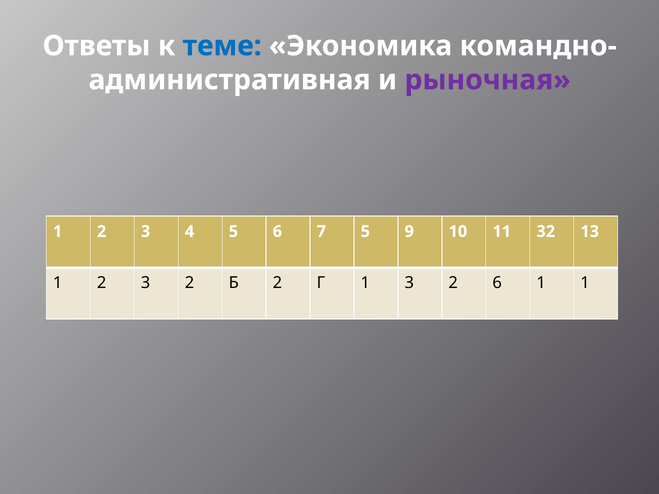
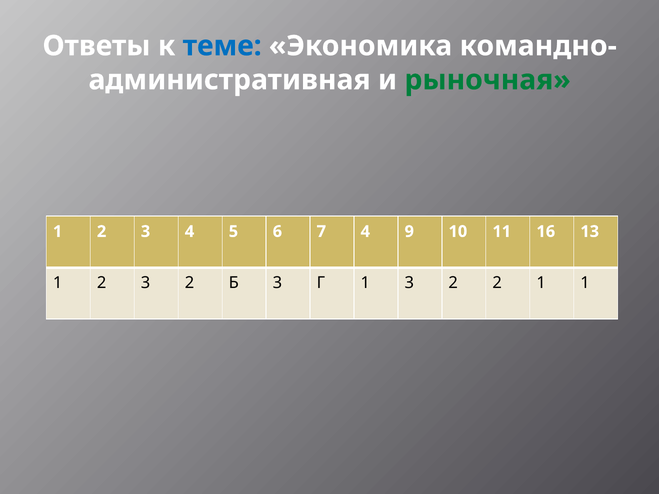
рыночная colour: purple -> green
7 5: 5 -> 4
32: 32 -> 16
Б 2: 2 -> 3
2 6: 6 -> 2
